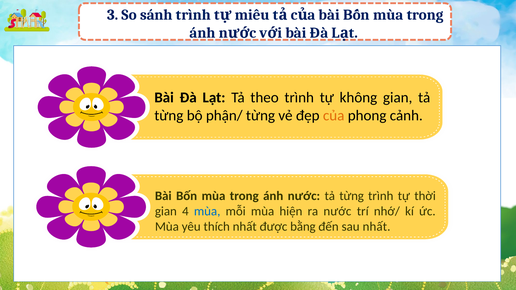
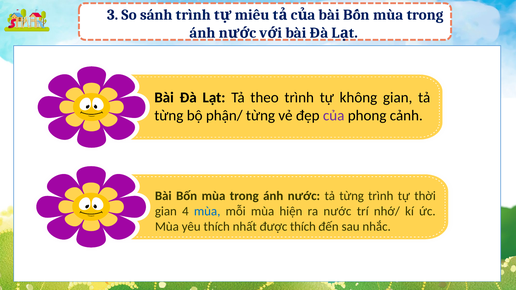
của colour: orange -> purple
được bằng: bằng -> thích
sau nhất: nhất -> nhắc
